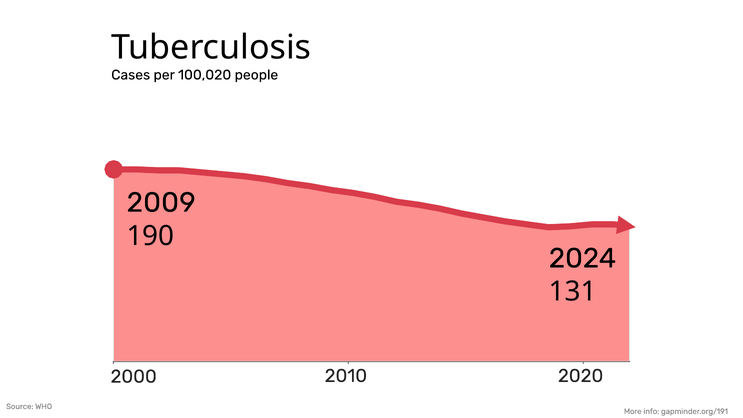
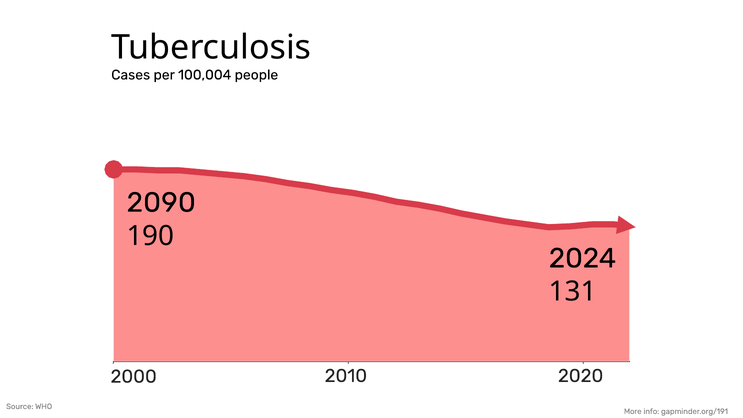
100,020: 100,020 -> 100,004
2009: 2009 -> 2090
